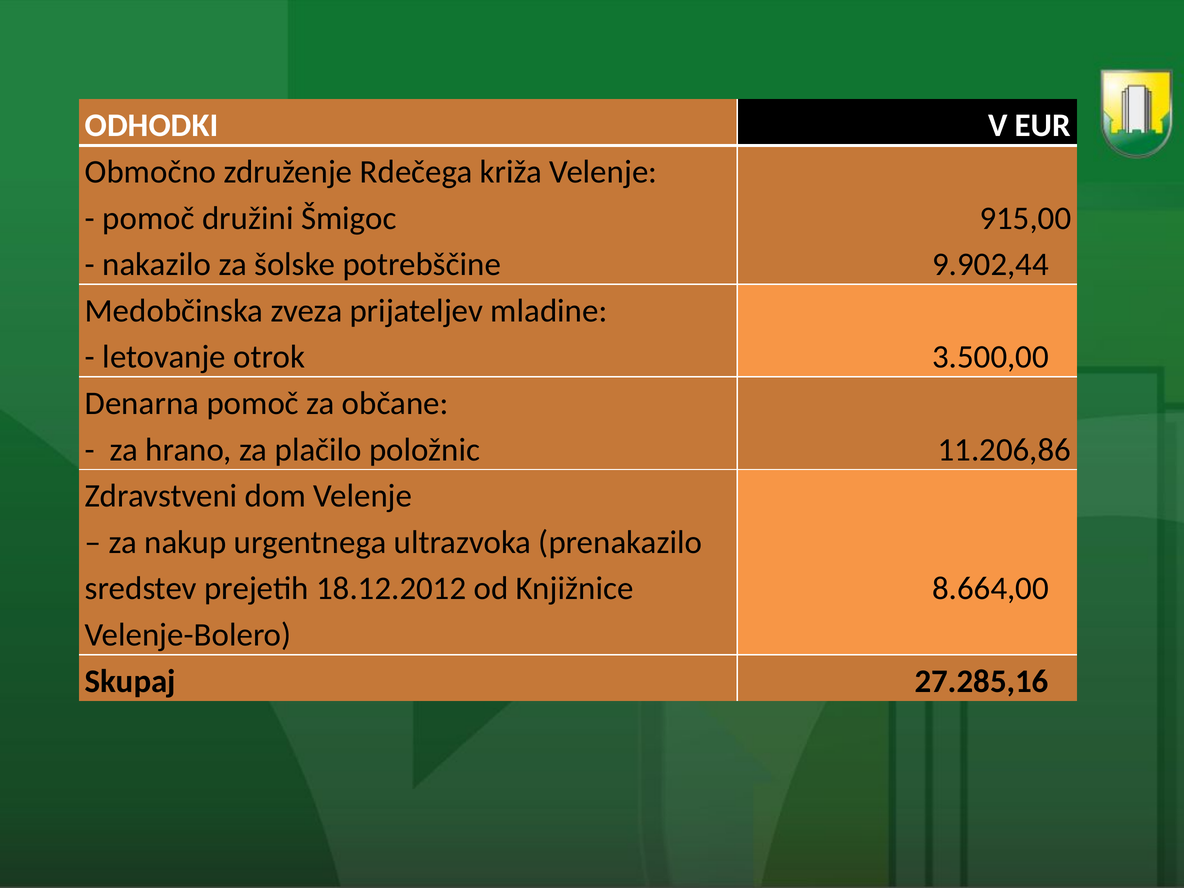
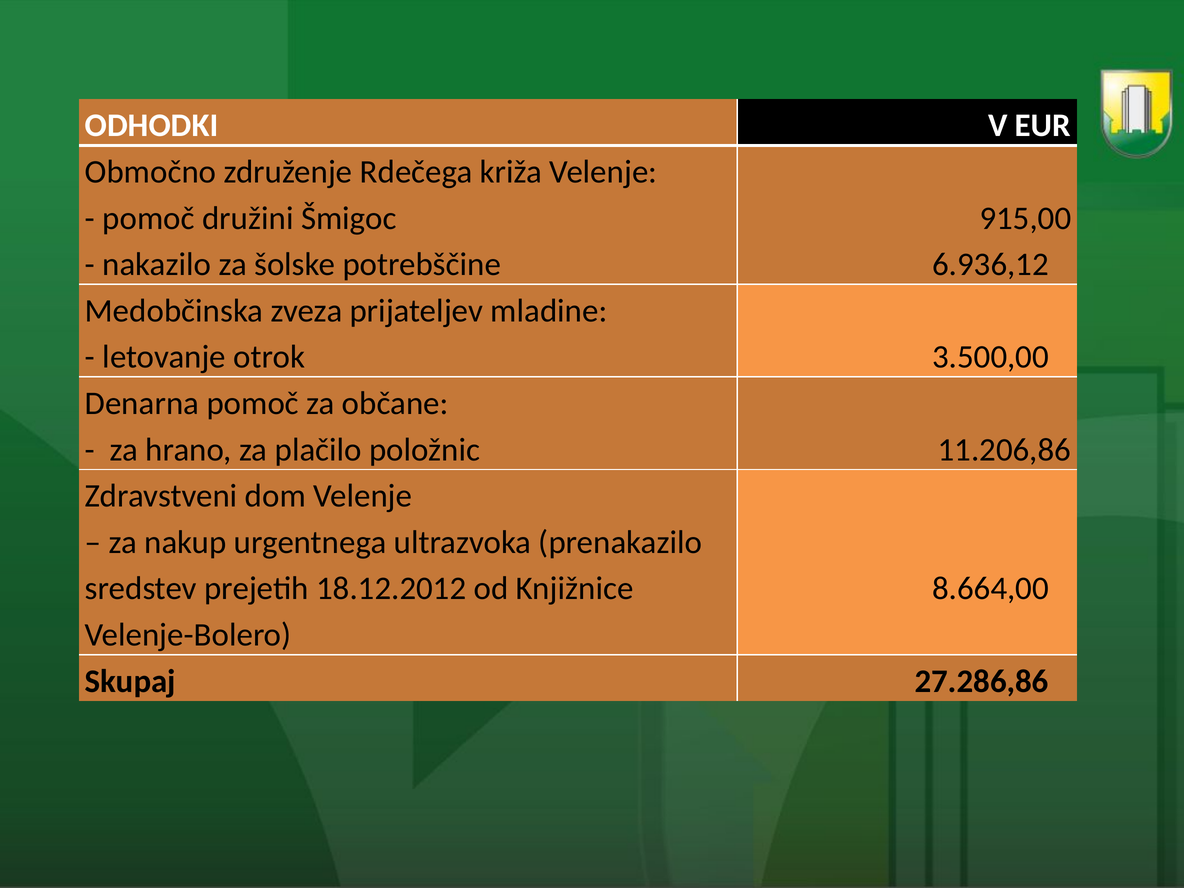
9.902,44: 9.902,44 -> 6.936,12
27.285,16: 27.285,16 -> 27.286,86
